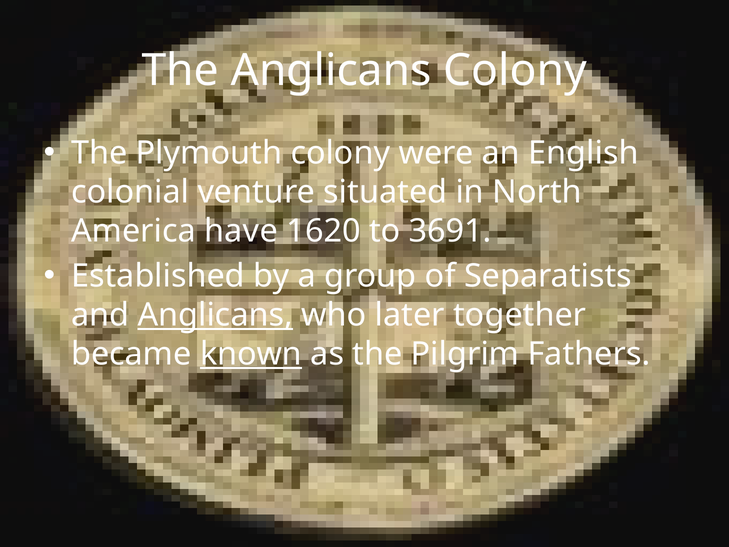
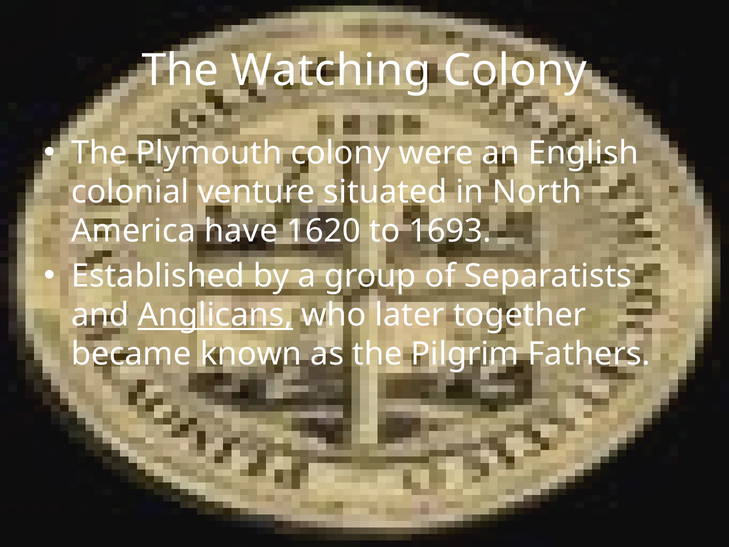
The Anglicans: Anglicans -> Watching
3691: 3691 -> 1693
known underline: present -> none
